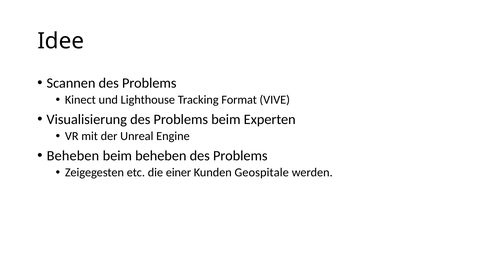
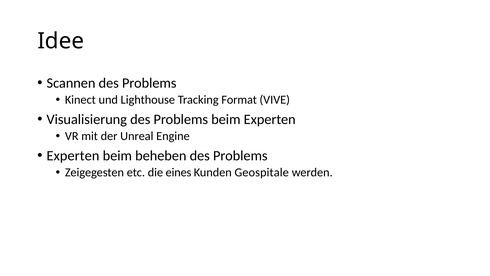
Beheben at (73, 155): Beheben -> Experten
einer: einer -> eines
